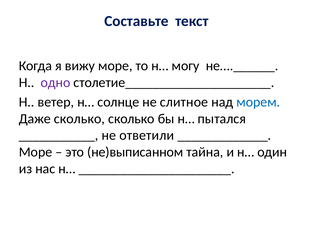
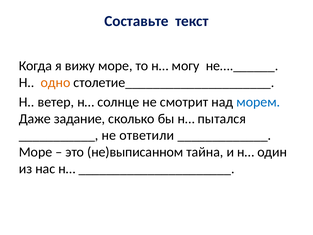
одно colour: purple -> orange
слитное: слитное -> смотрит
Даже сколько: сколько -> задание
